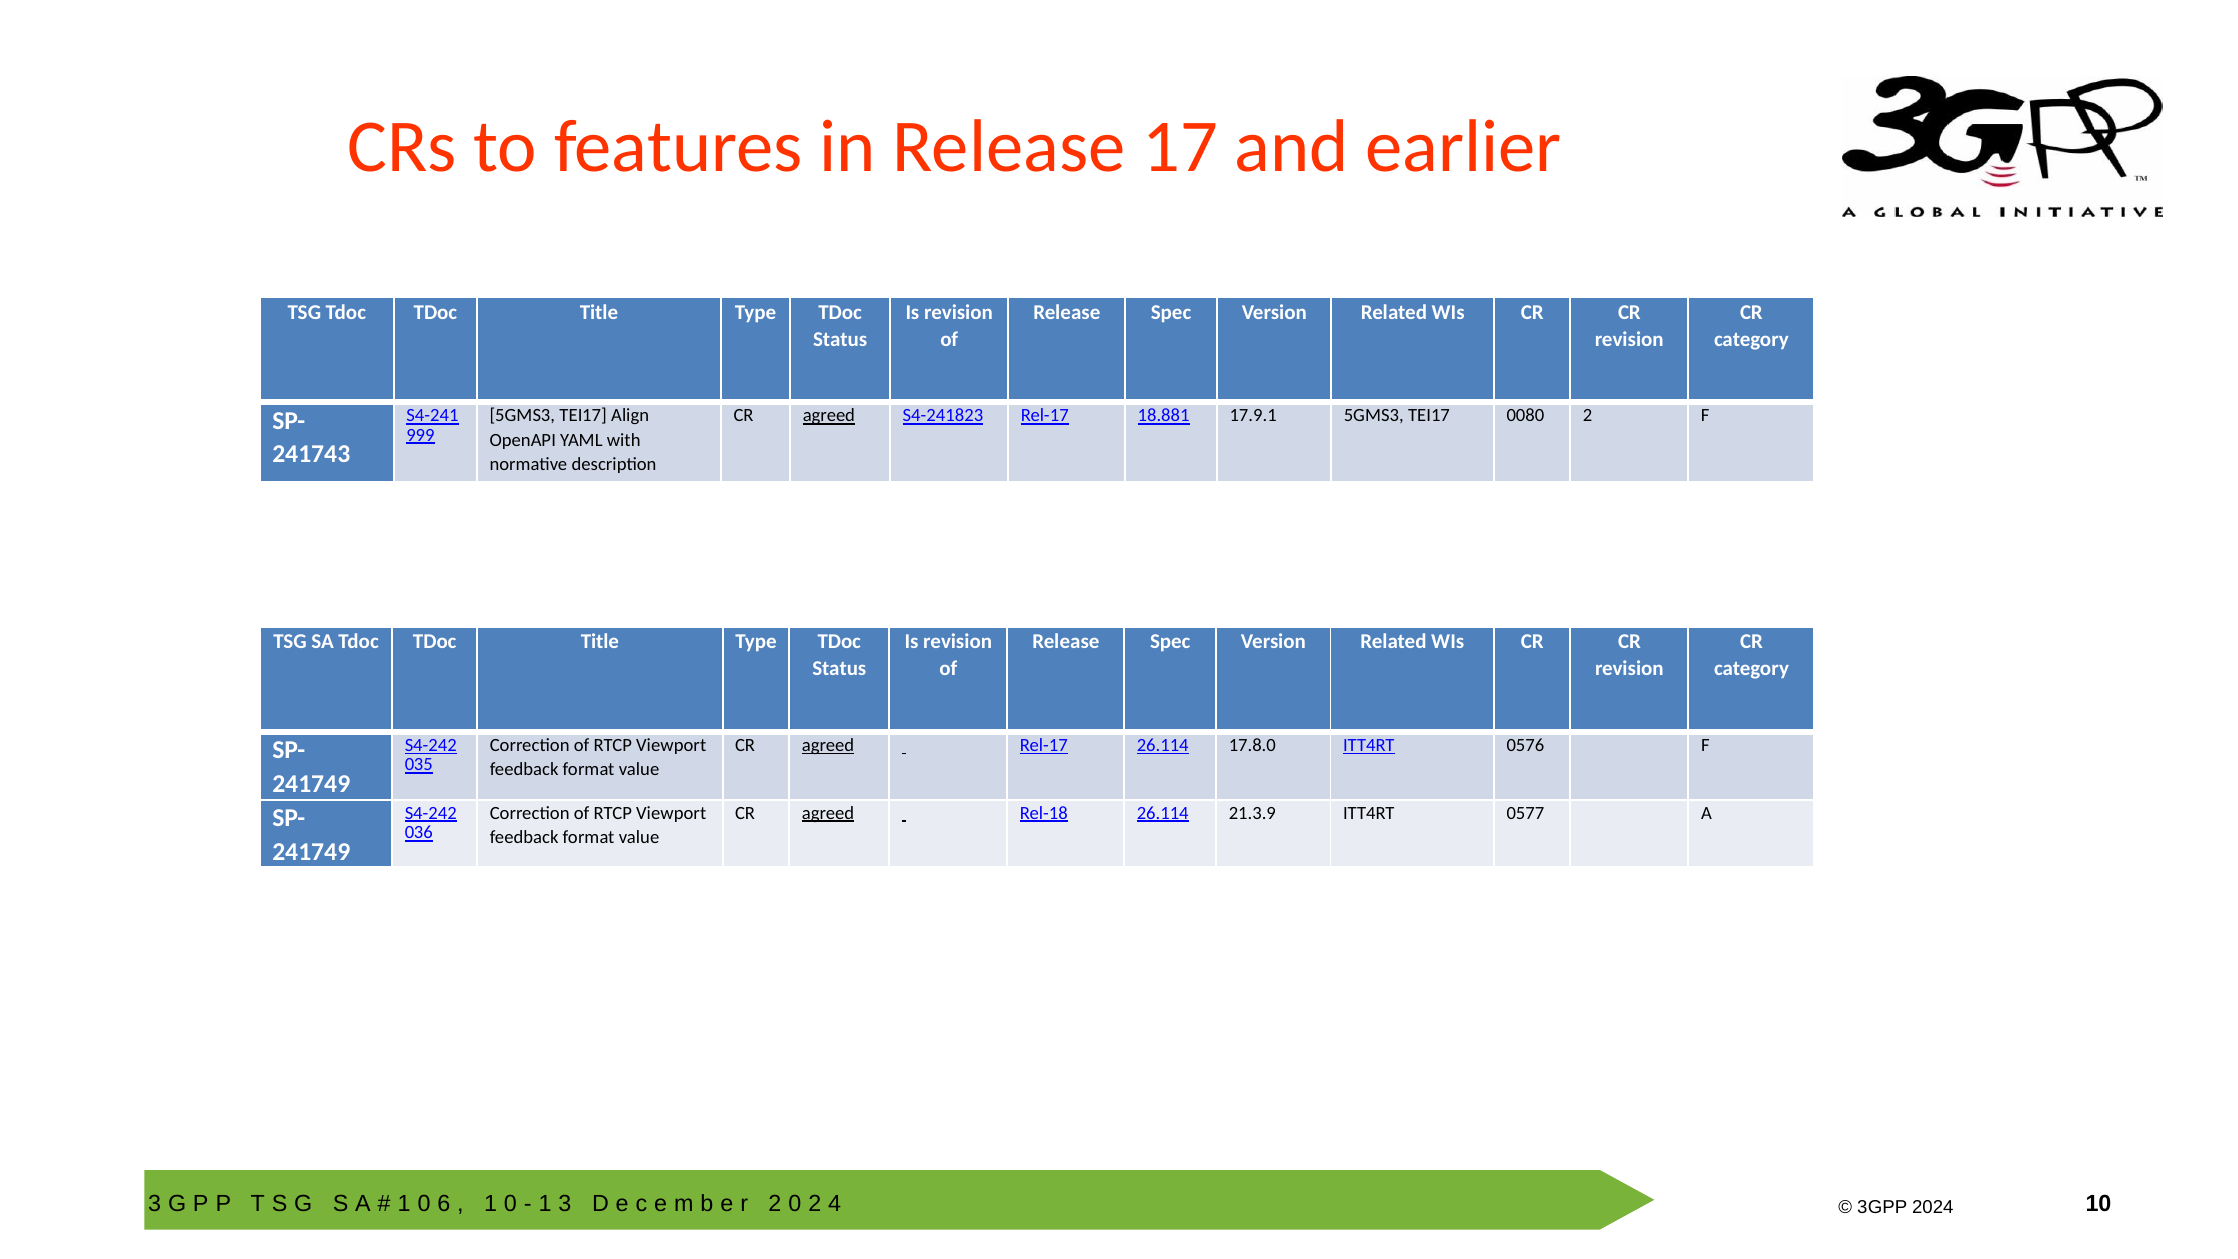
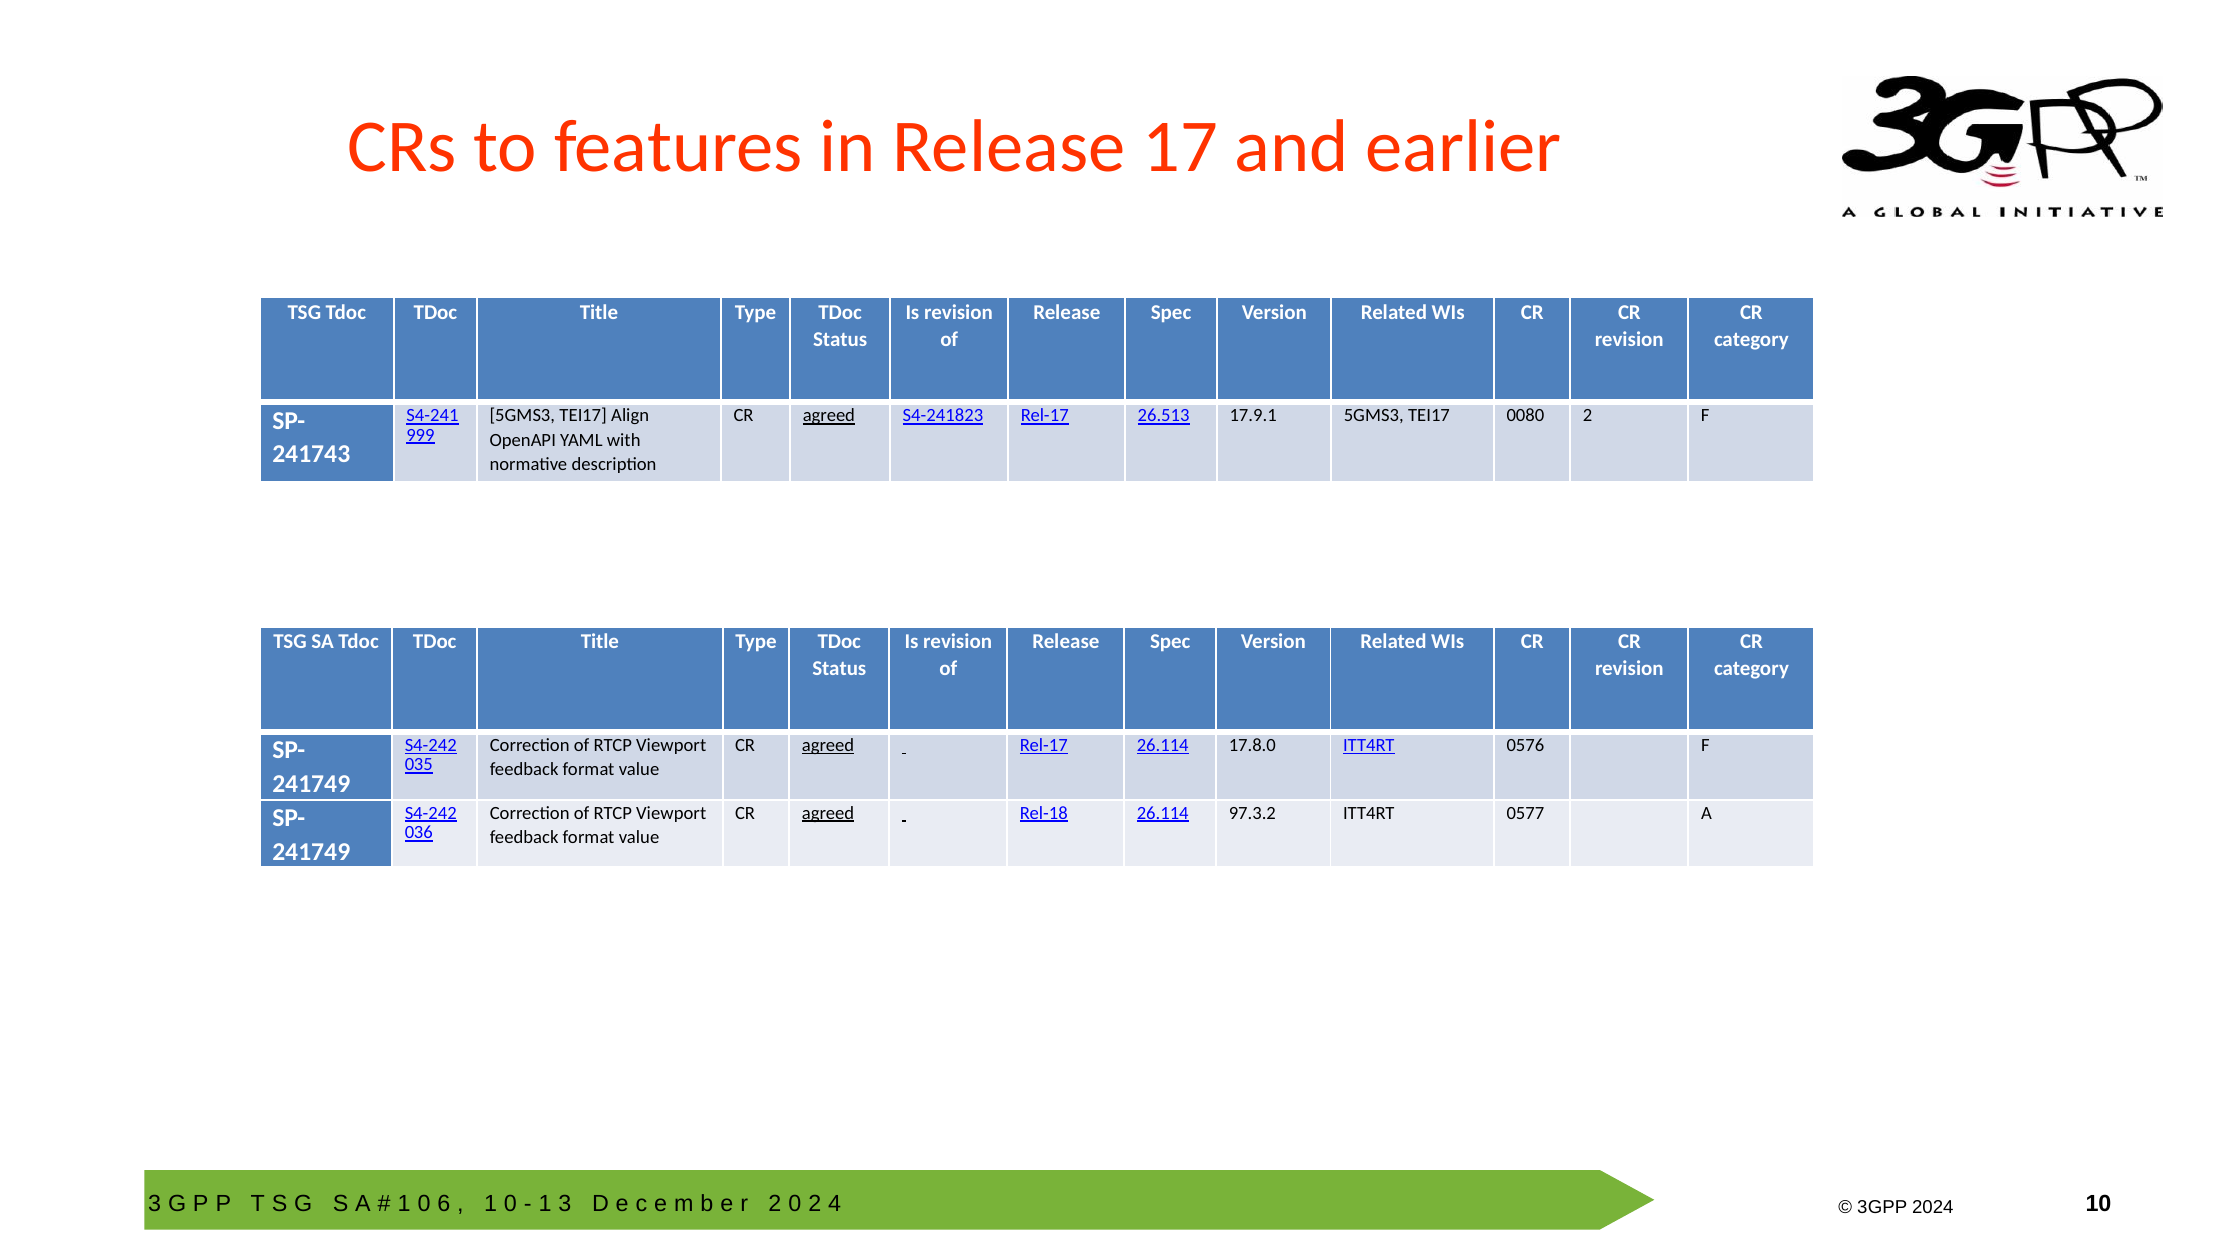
18.881: 18.881 -> 26.513
21.3.9: 21.3.9 -> 97.3.2
